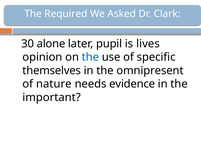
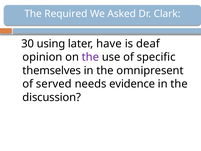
alone: alone -> using
pupil: pupil -> have
lives: lives -> deaf
the at (90, 57) colour: blue -> purple
nature: nature -> served
important: important -> discussion
